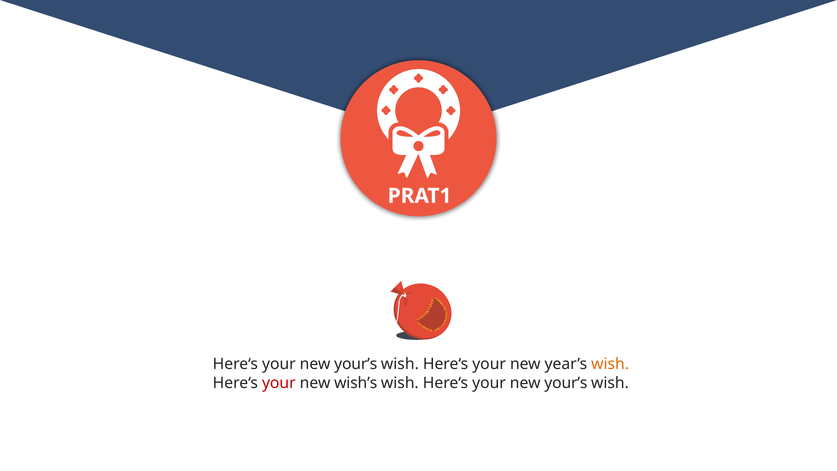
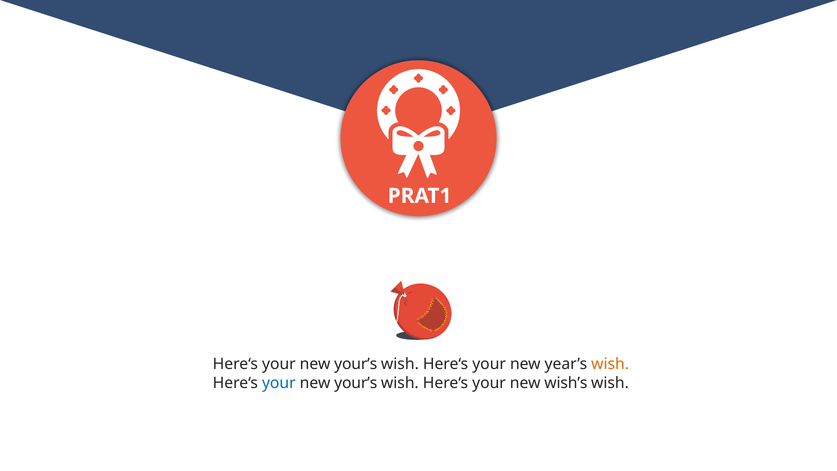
your at (279, 383) colour: red -> blue
wish’s at (356, 383): wish’s -> your’s
your’s at (566, 383): your’s -> wish’s
